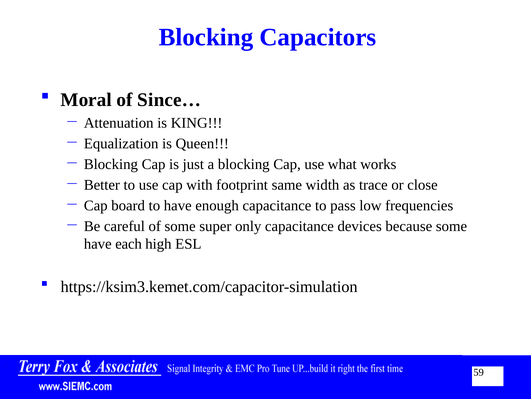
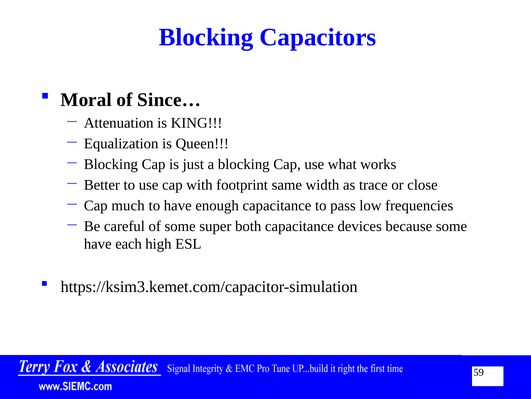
board: board -> much
only: only -> both
